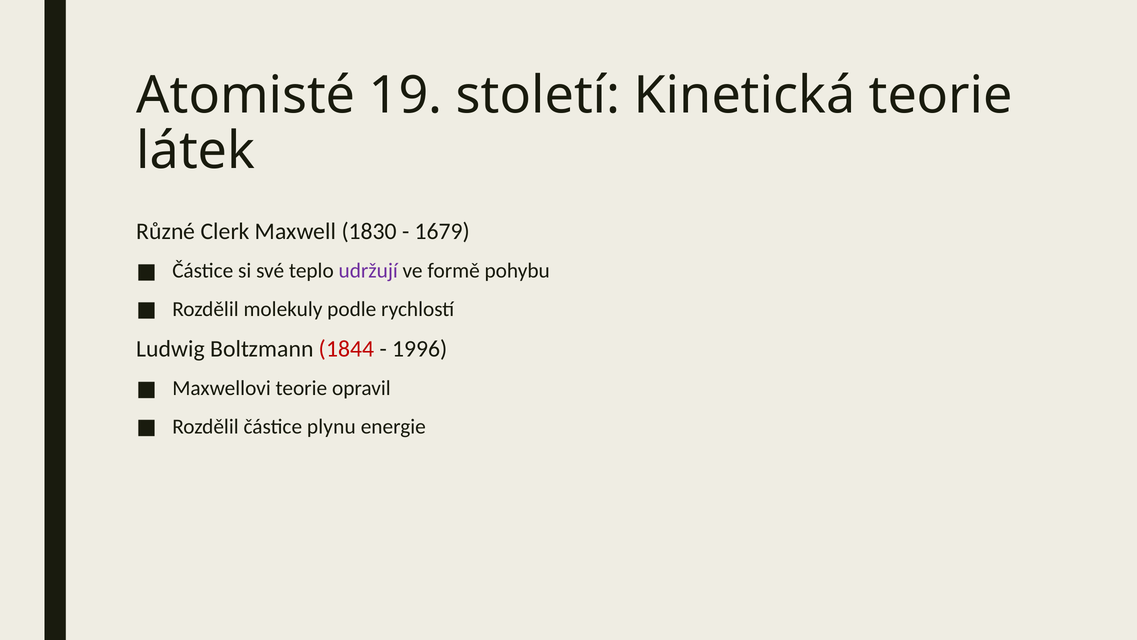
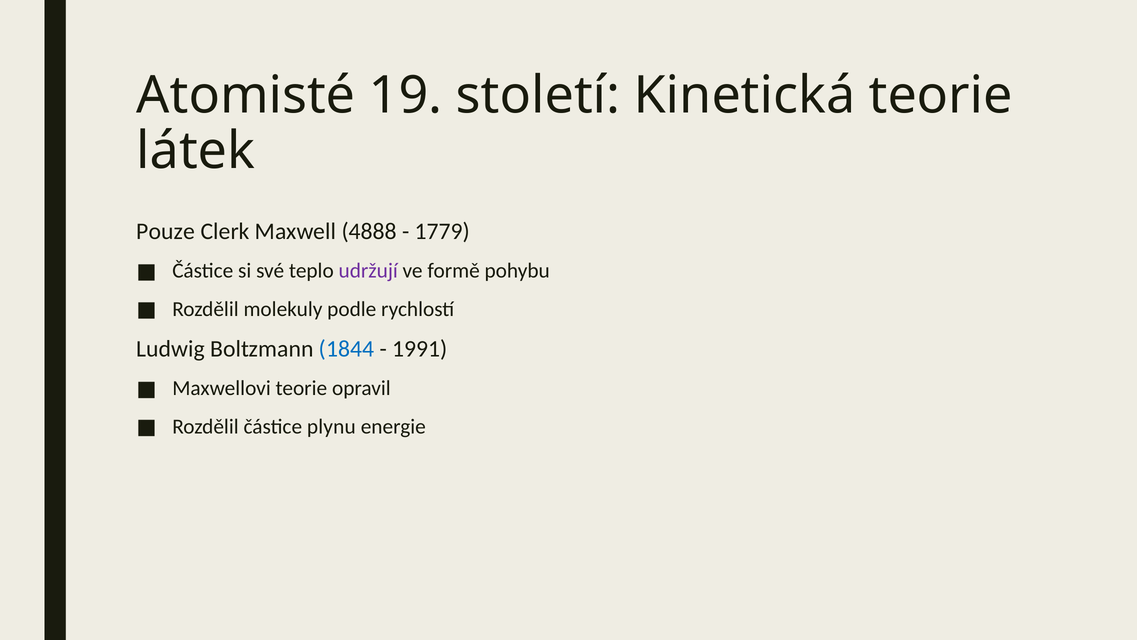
Různé: Různé -> Pouze
1830: 1830 -> 4888
1679: 1679 -> 1779
1844 colour: red -> blue
1996: 1996 -> 1991
